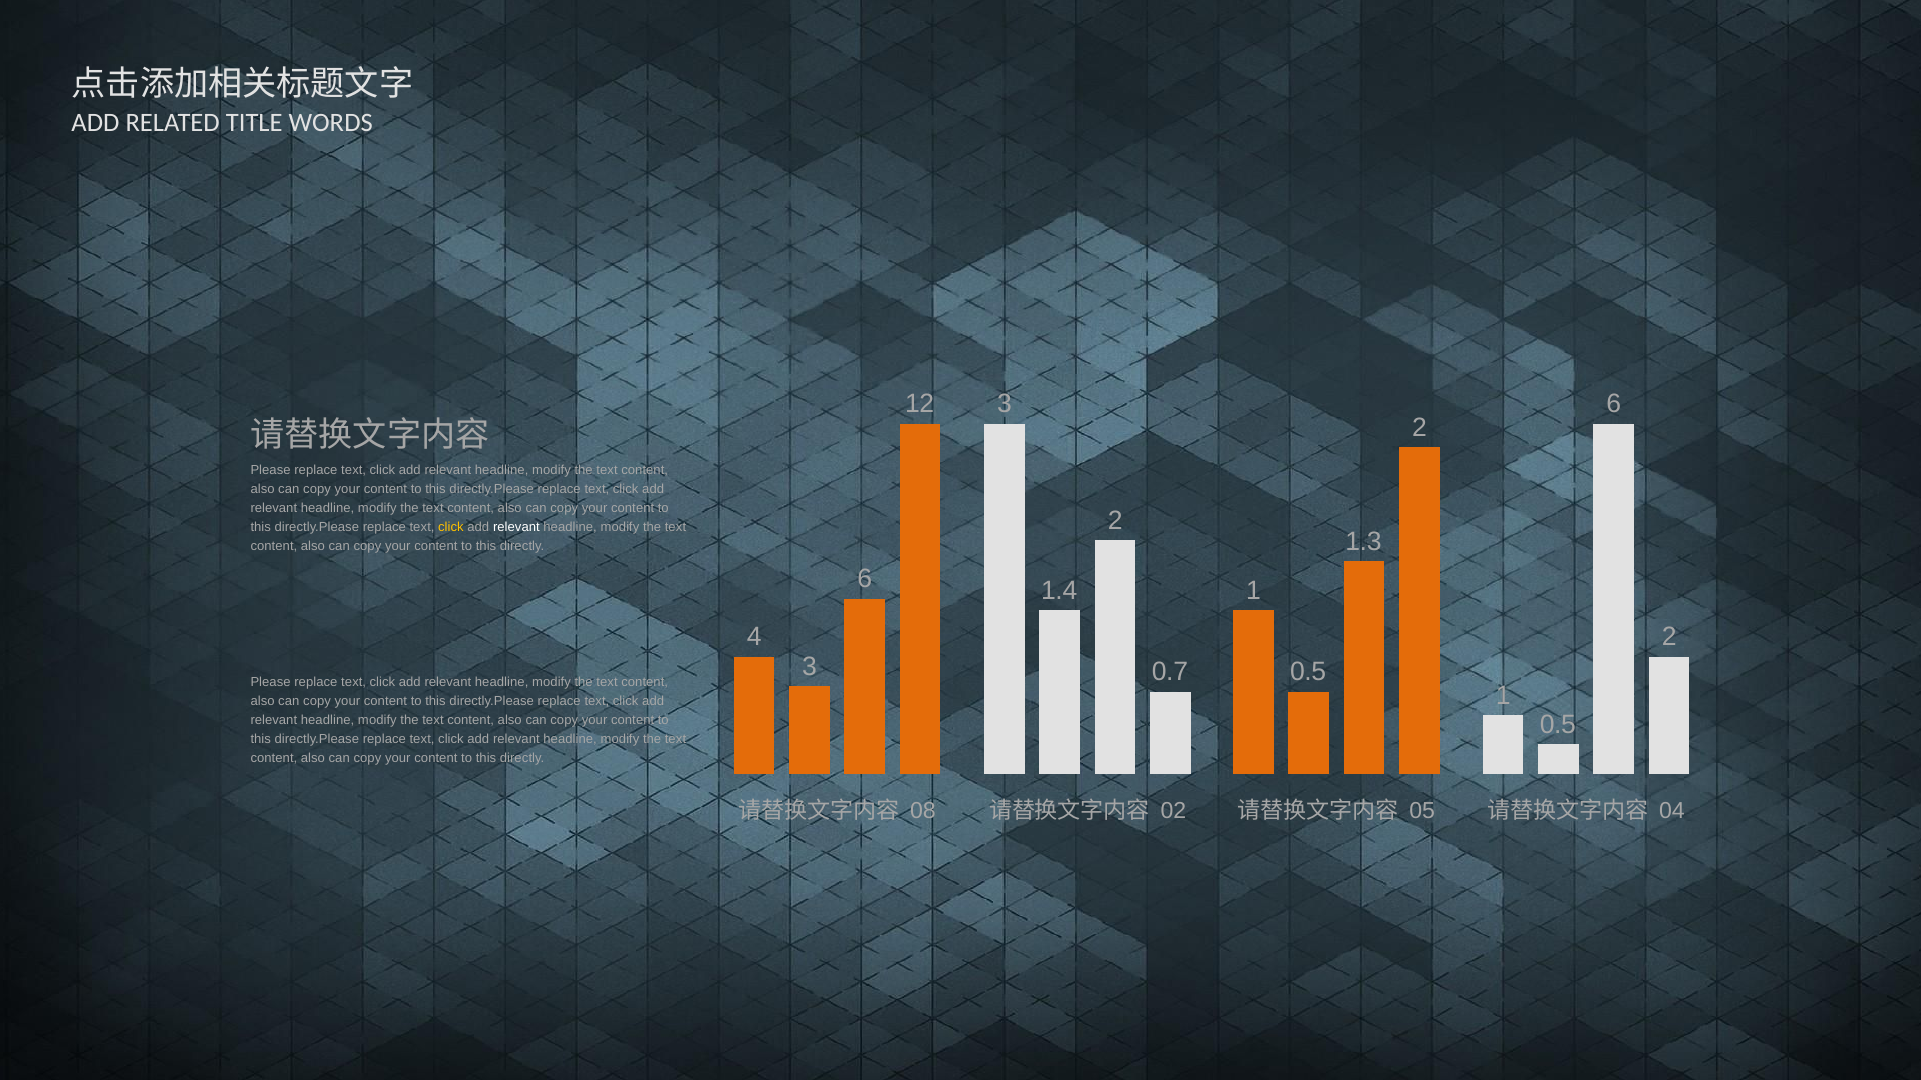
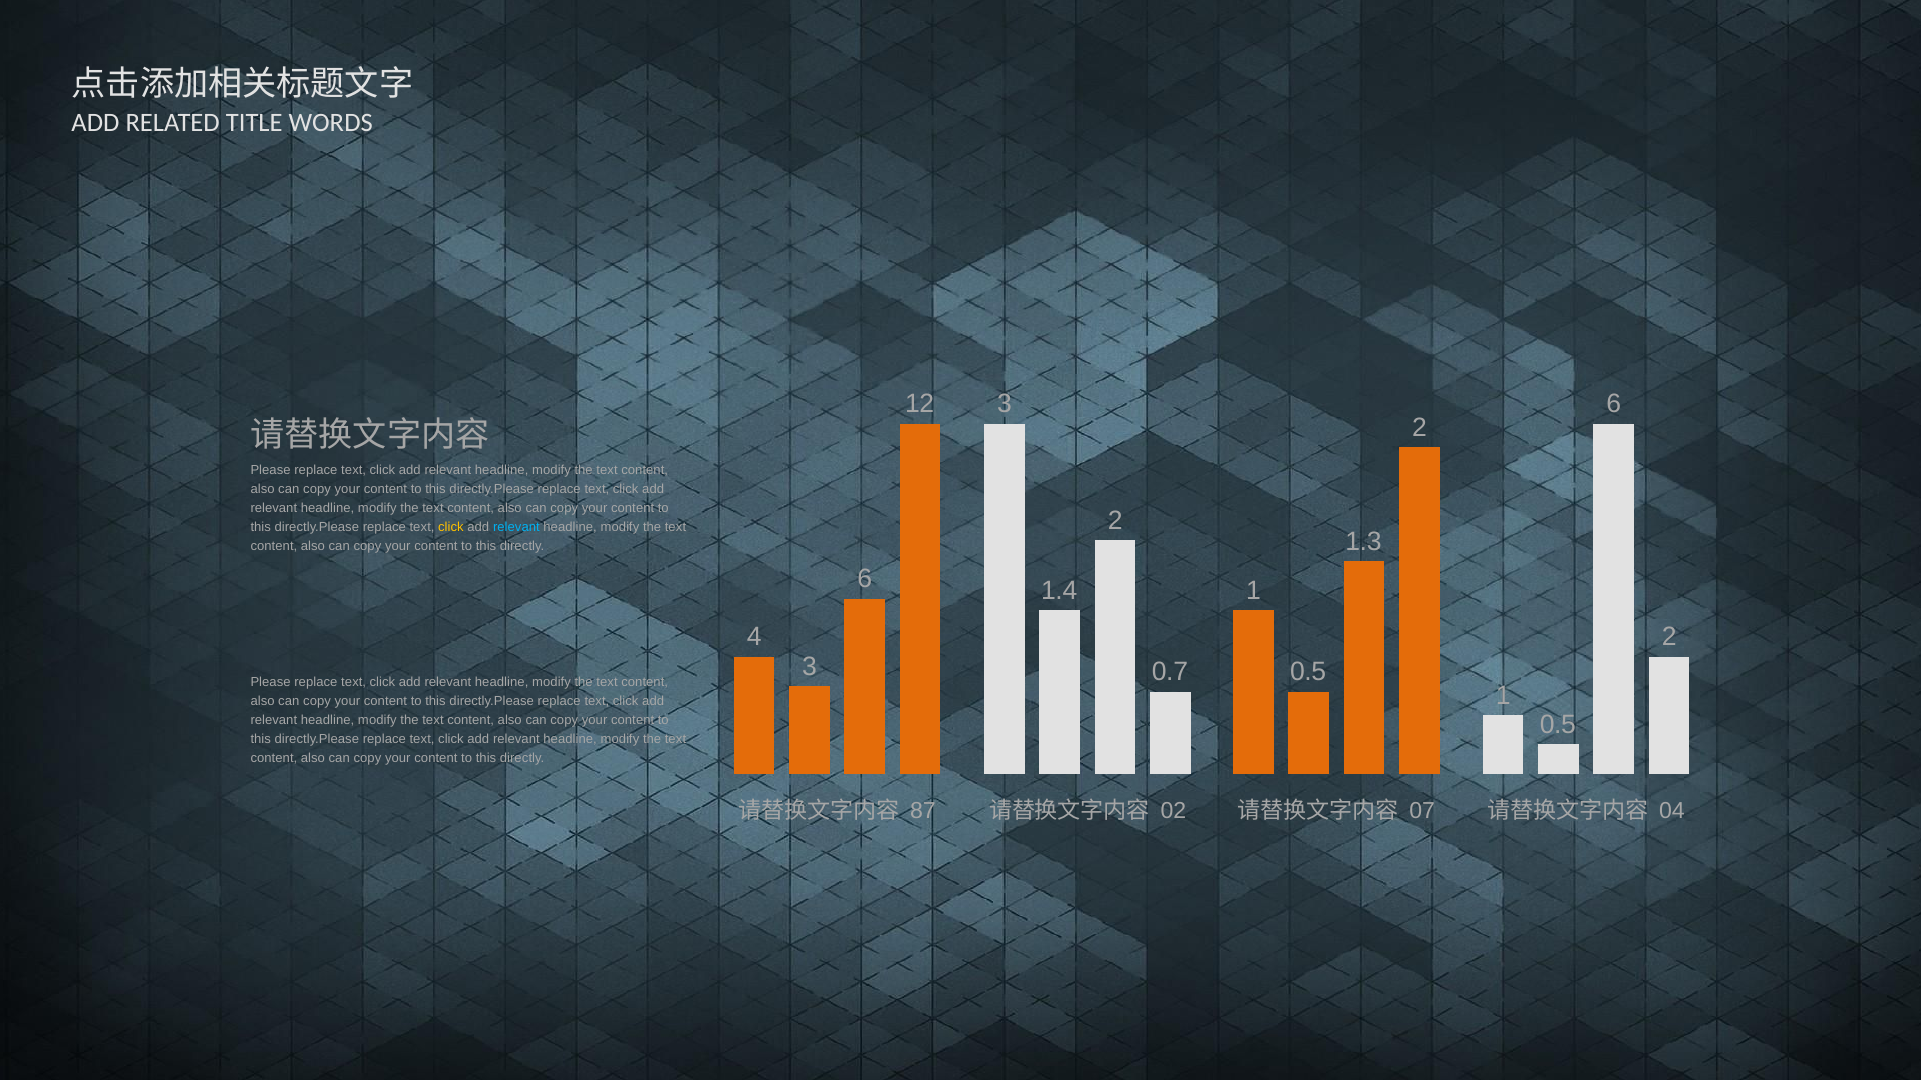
relevant at (516, 527) colour: white -> light blue
08: 08 -> 87
05: 05 -> 07
